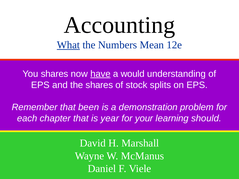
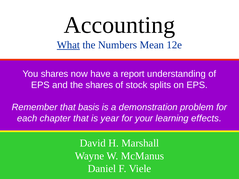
have underline: present -> none
would: would -> report
been: been -> basis
should: should -> effects
